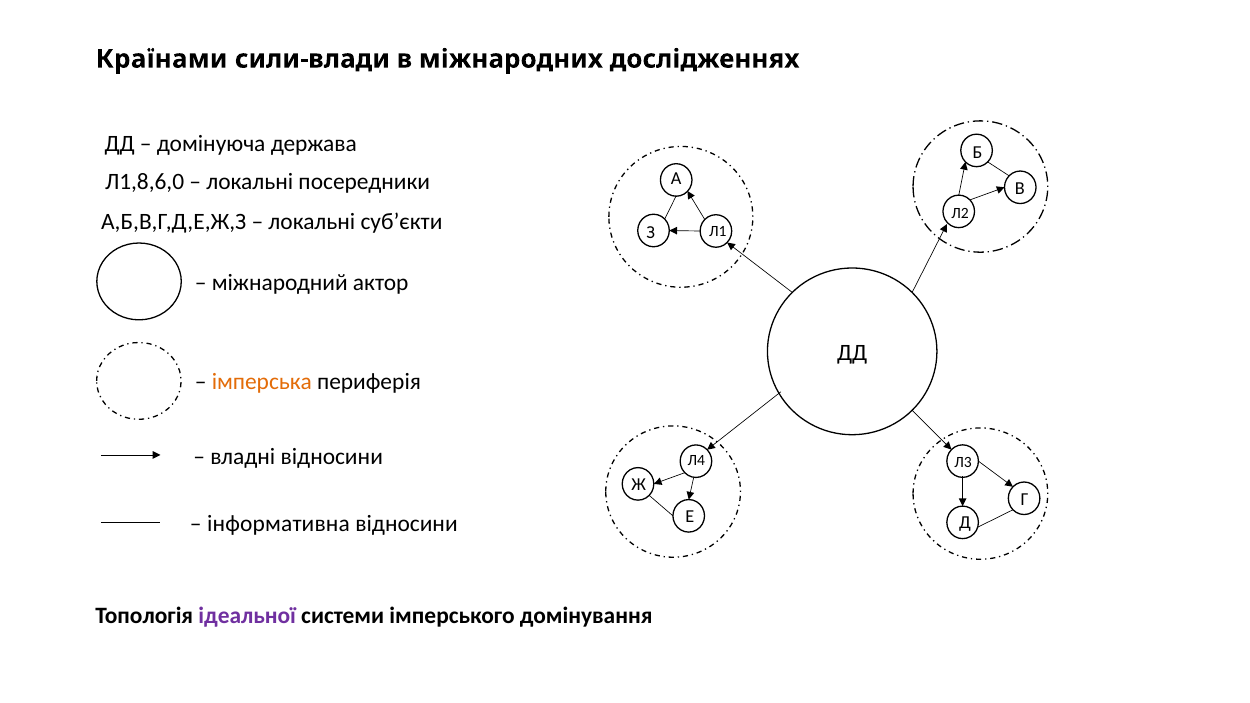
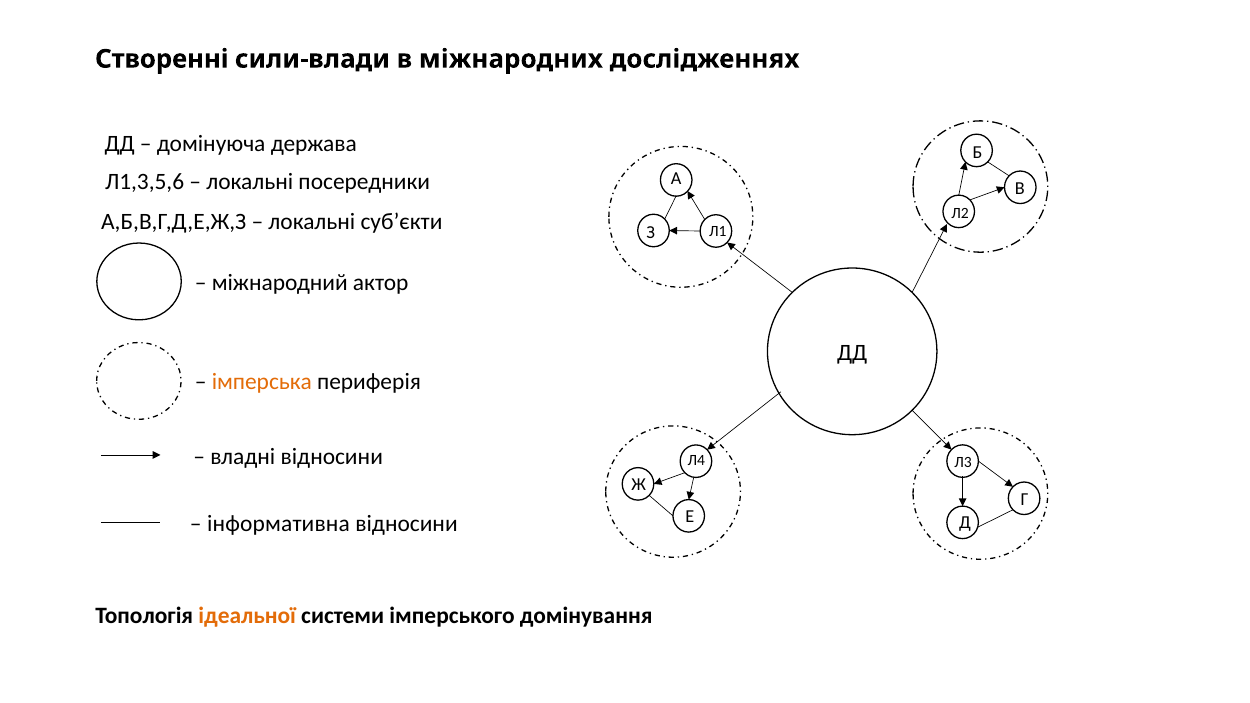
Країнами: Країнами -> Створенні
Л1,8,6,0: Л1,8,6,0 -> Л1,3,5,6
ідеальної colour: purple -> orange
